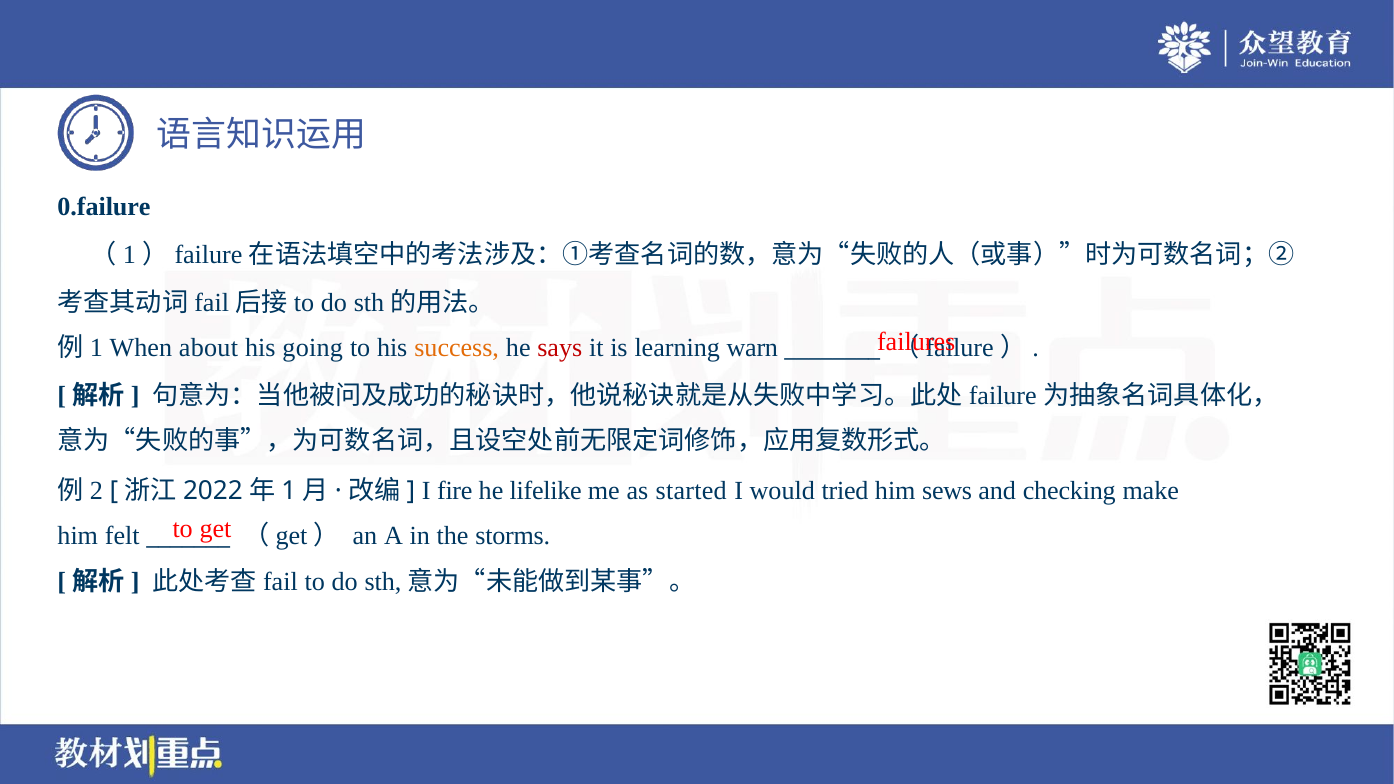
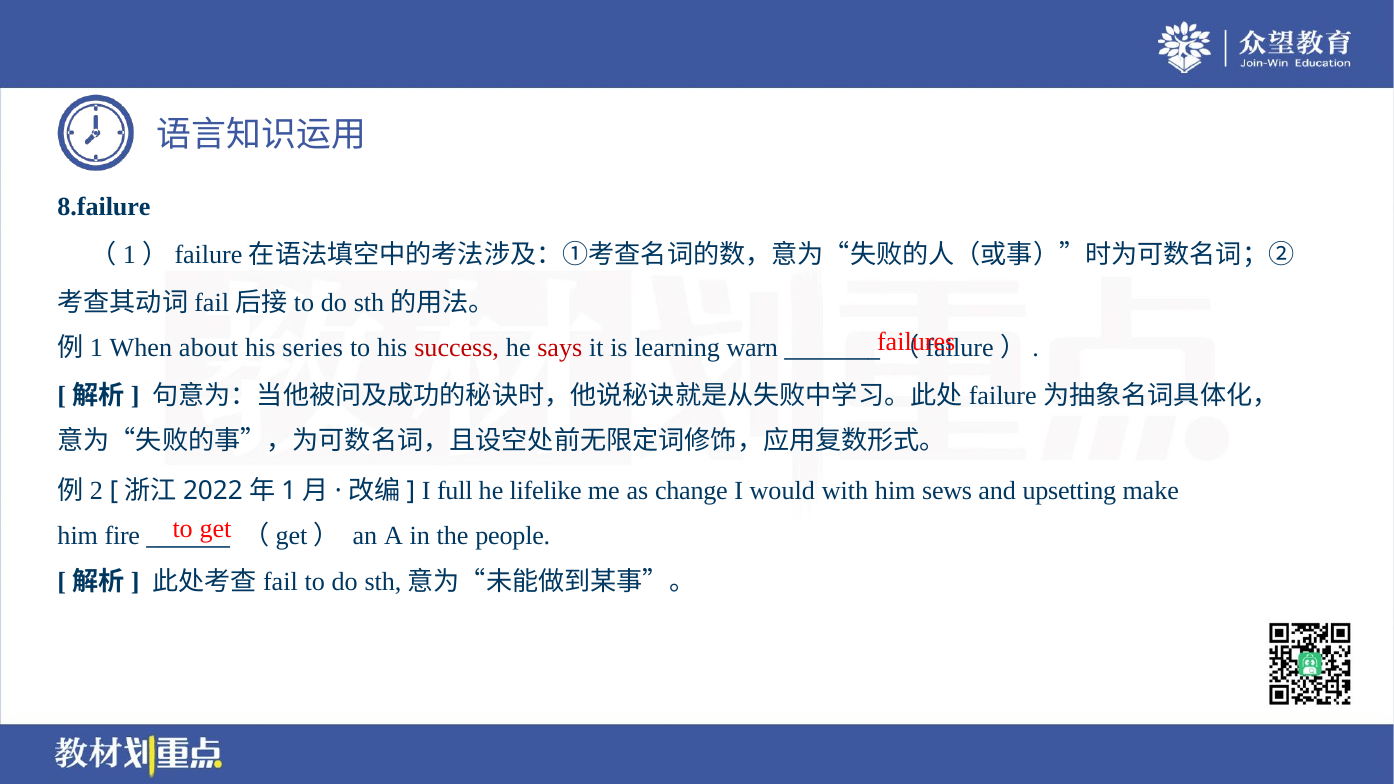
0.failure: 0.failure -> 8.failure
going: going -> series
success colour: orange -> red
fire: fire -> full
started: started -> change
tried: tried -> with
checking: checking -> upsetting
felt: felt -> fire
storms: storms -> people
